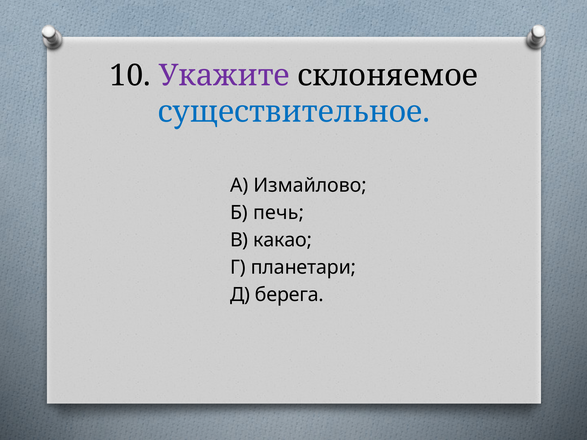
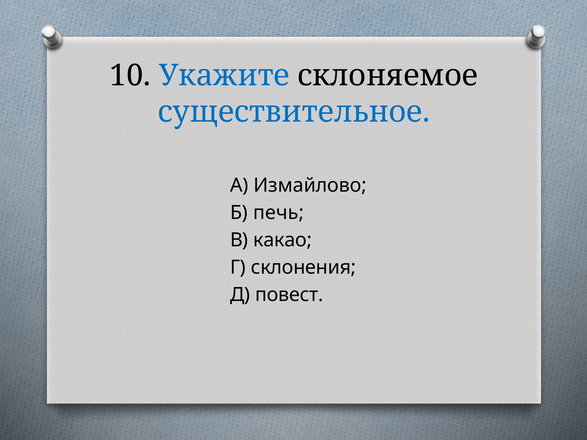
Укажите colour: purple -> blue
планетари: планетари -> склонения
берега: берега -> повест
